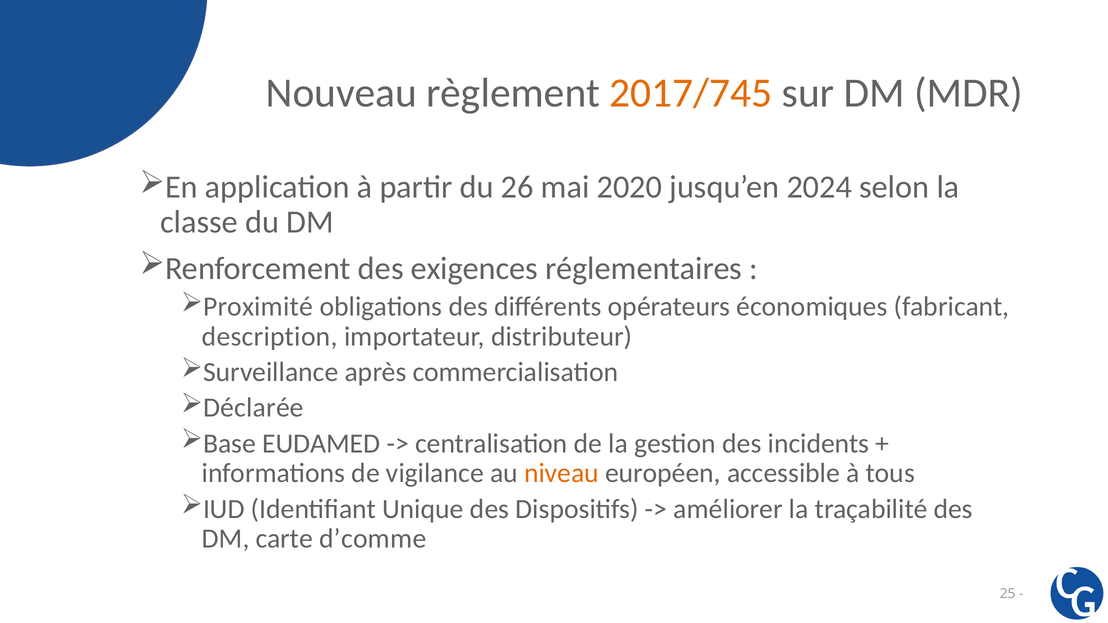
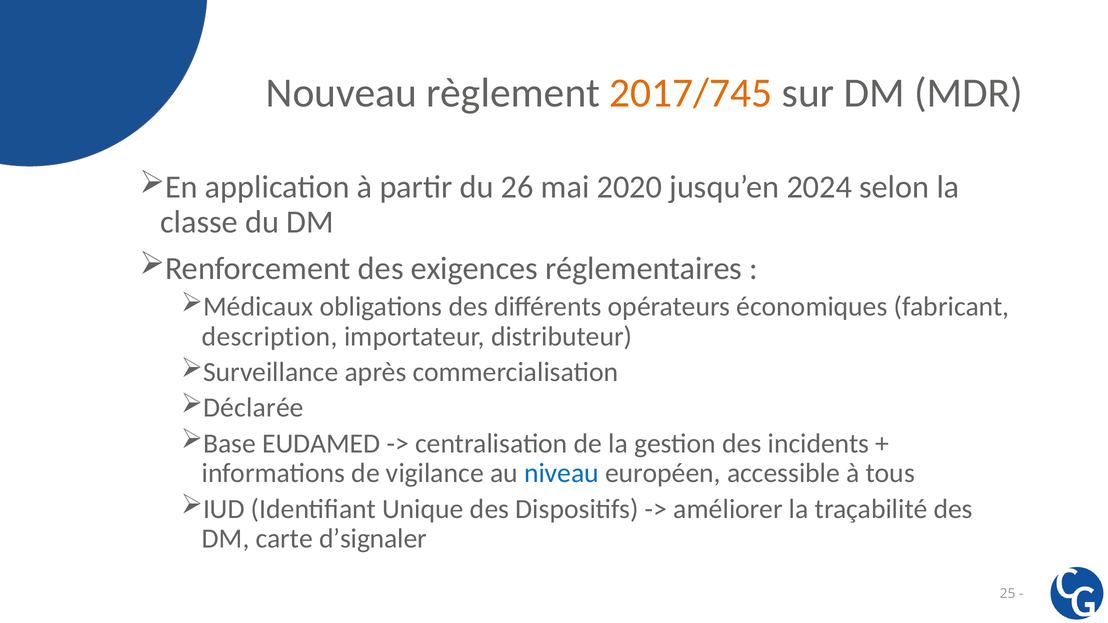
Proximité: Proximité -> Médicaux
niveau colour: orange -> blue
d’comme: d’comme -> d’signaler
